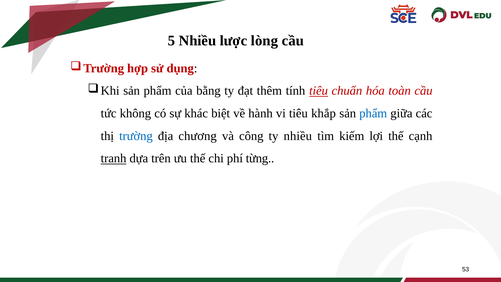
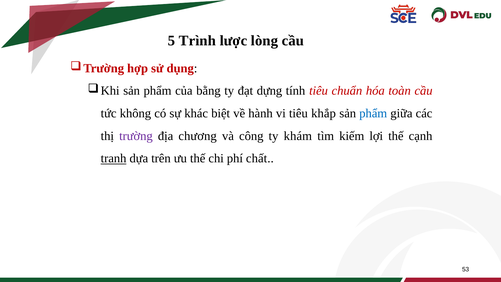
5 Nhiều: Nhiều -> Trình
thêm: thêm -> dựng
tiêu at (319, 91) underline: present -> none
trường colour: blue -> purple
ty nhiều: nhiều -> khám
từng: từng -> chất
